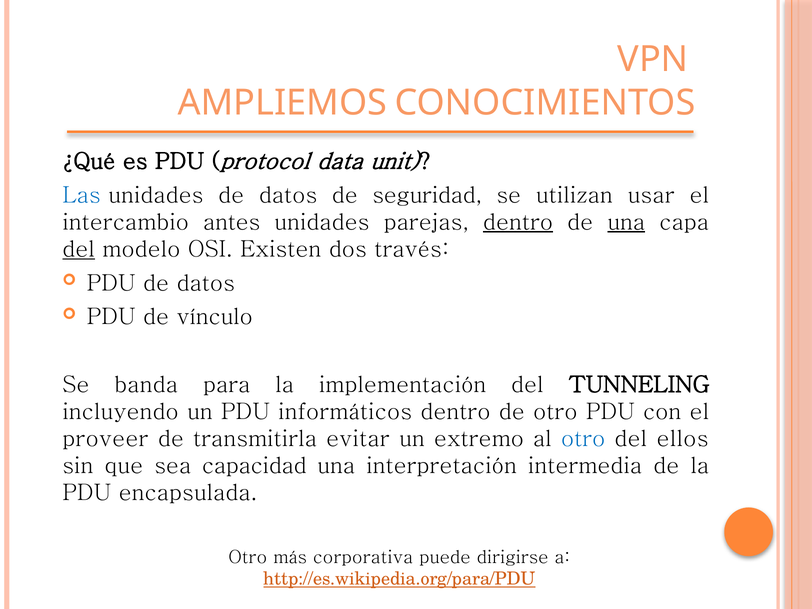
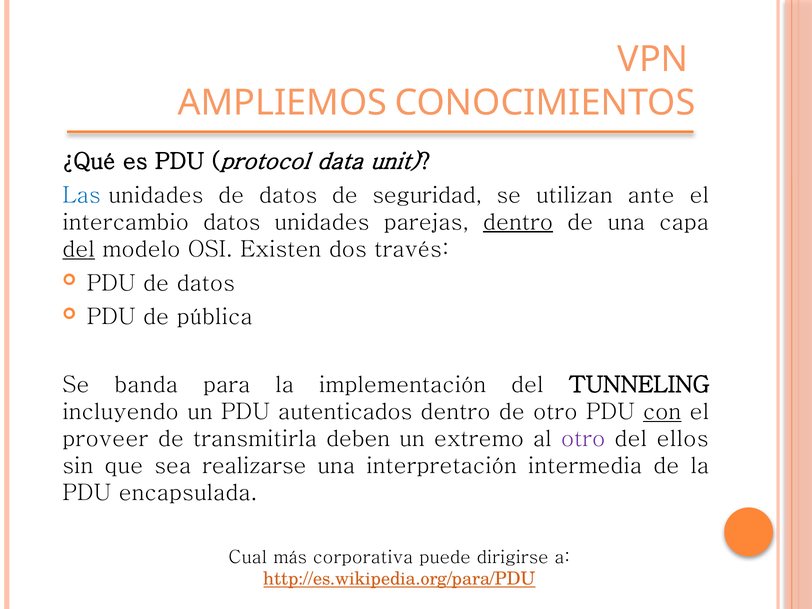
usar: usar -> ante
intercambio antes: antes -> datos
una at (626, 222) underline: present -> none
vínculo: vínculo -> pública
informáticos: informáticos -> autenticados
con underline: none -> present
evitar: evitar -> deben
otro at (583, 439) colour: blue -> purple
capacidad: capacidad -> realizarse
Otro at (248, 557): Otro -> Cual
